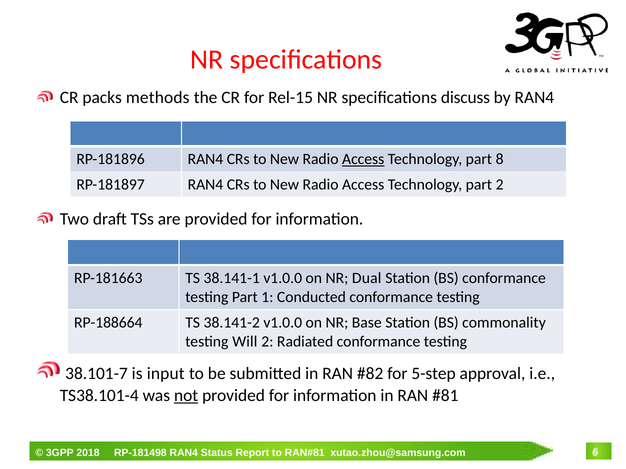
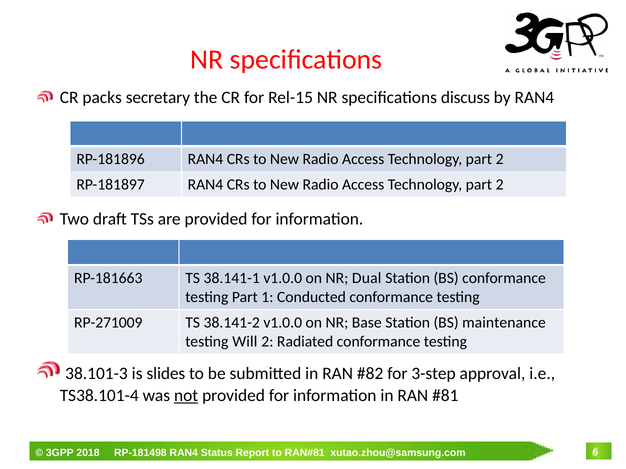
methods: methods -> secretary
Access at (363, 159) underline: present -> none
8 at (500, 159): 8 -> 2
RP-188664: RP-188664 -> RP-271009
commonality: commonality -> maintenance
38.101-7: 38.101-7 -> 38.101-3
input: input -> slides
5-step: 5-step -> 3-step
